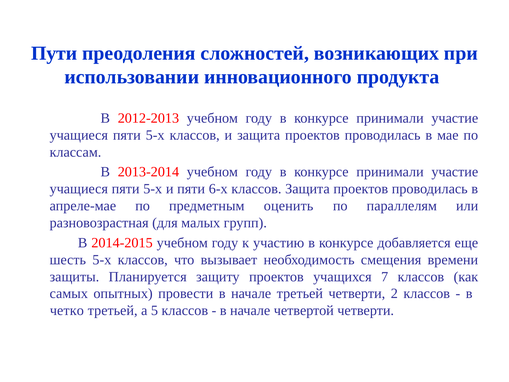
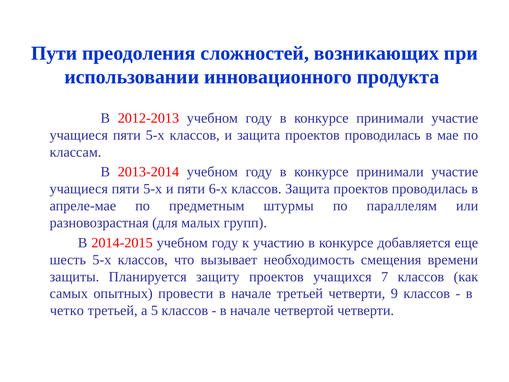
оценить: оценить -> штурмы
2: 2 -> 9
